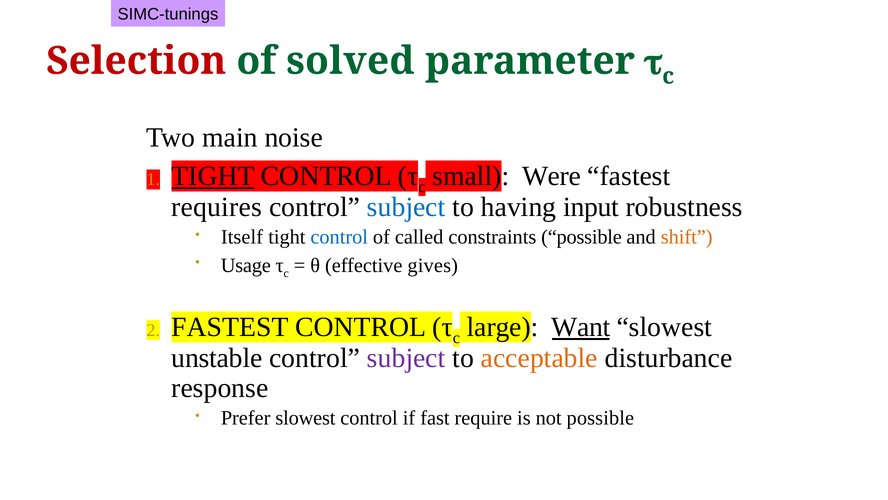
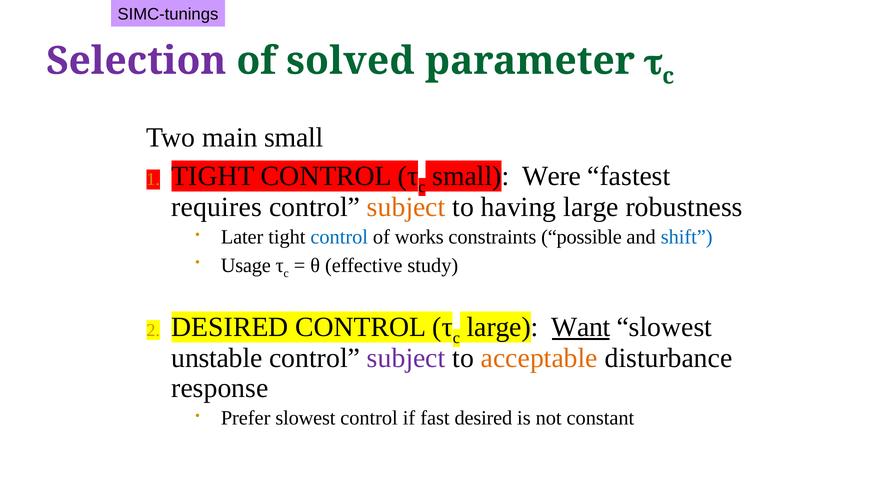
Selection colour: red -> purple
main noise: noise -> small
TIGHT at (213, 176) underline: present -> none
subject at (406, 207) colour: blue -> orange
having input: input -> large
Itself: Itself -> Later
called: called -> works
shift colour: orange -> blue
gives: gives -> study
FASTEST at (230, 327): FASTEST -> DESIRED
fast require: require -> desired
not possible: possible -> constant
